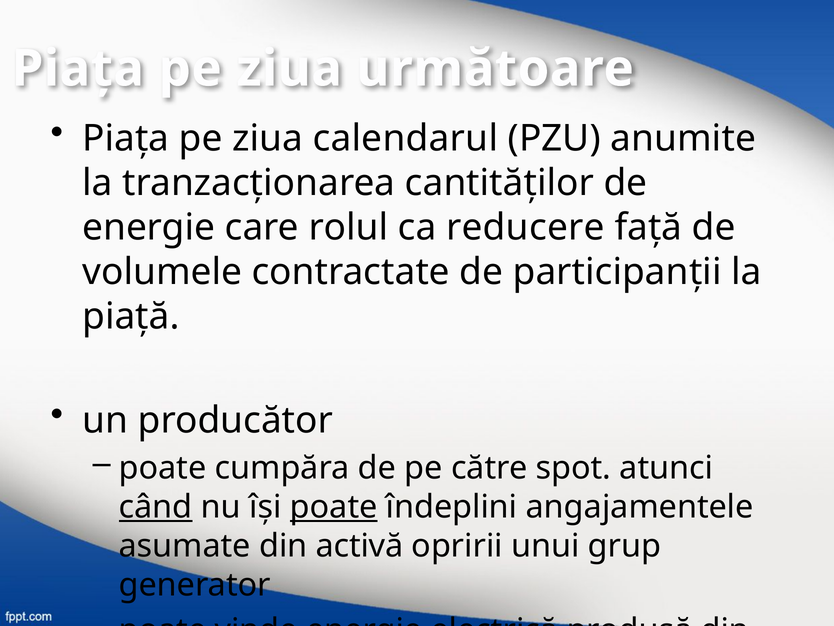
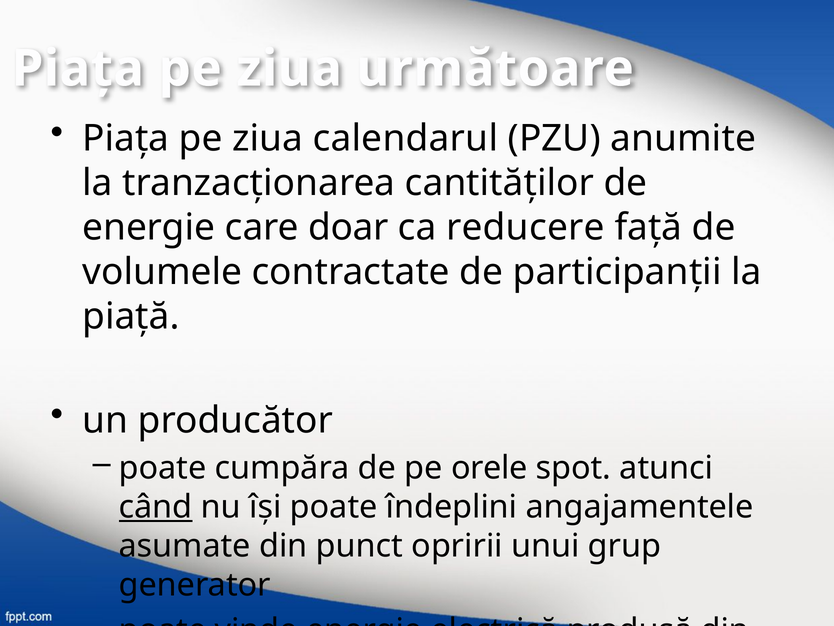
rolul: rolul -> doar
către: către -> orele
poate at (334, 507) underline: present -> none
activă: activă -> punct
